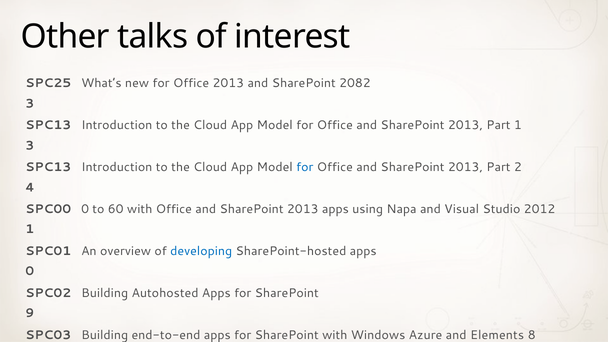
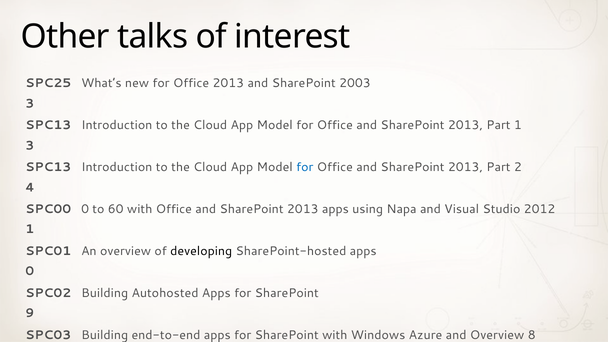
2082: 2082 -> 2003
developing at (201, 251) colour: blue -> black
and Elements: Elements -> Overview
